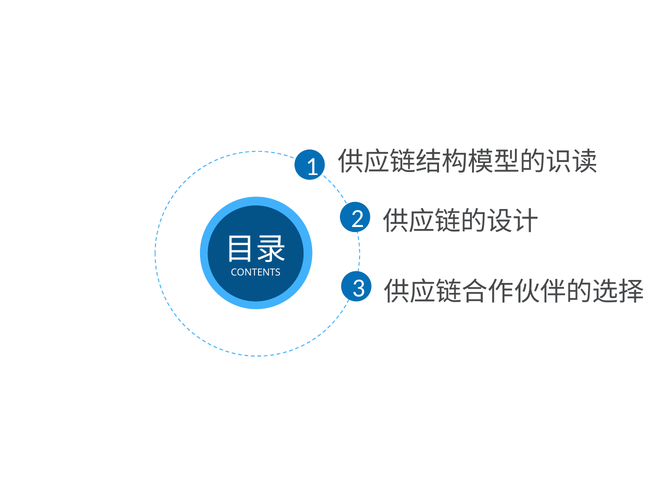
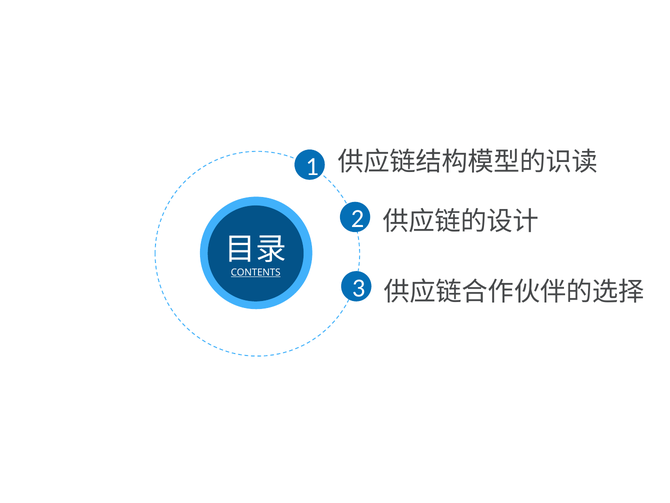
CONTENTS underline: none -> present
